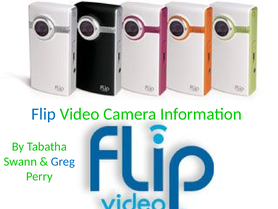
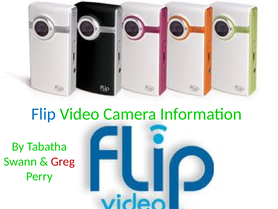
Greg colour: blue -> red
